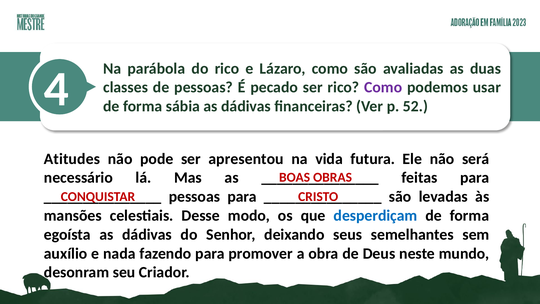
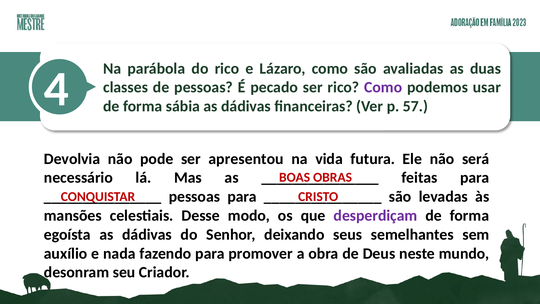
52: 52 -> 57
Atitudes: Atitudes -> Devolvia
desperdiçam colour: blue -> purple
